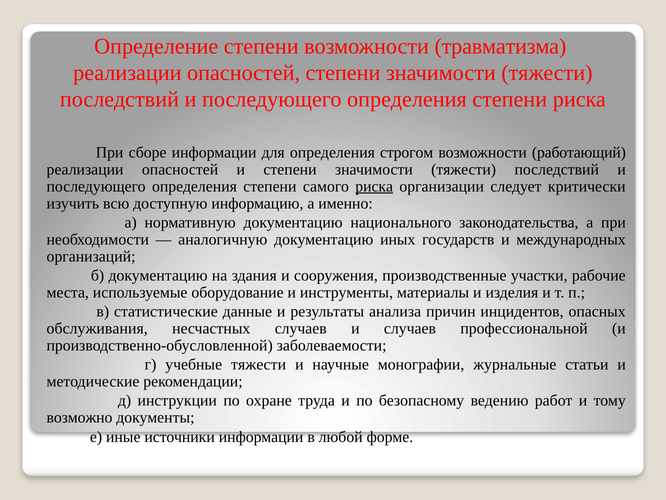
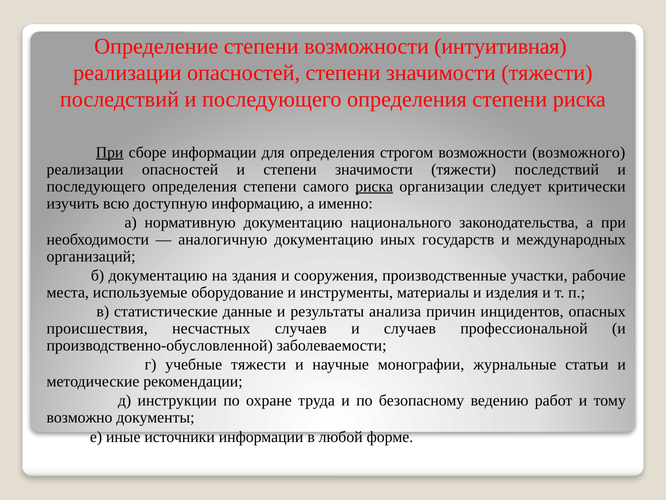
травматизма: травматизма -> интуитивная
При at (110, 152) underline: none -> present
работающий: работающий -> возможного
обслуживания: обслуживания -> происшествия
